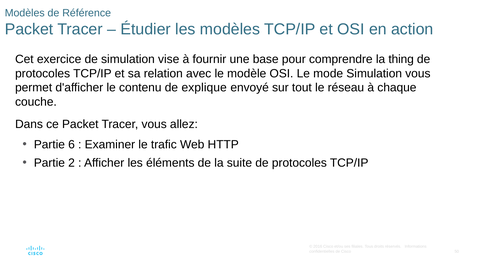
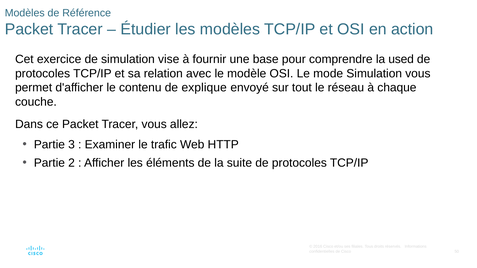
thing: thing -> used
6: 6 -> 3
